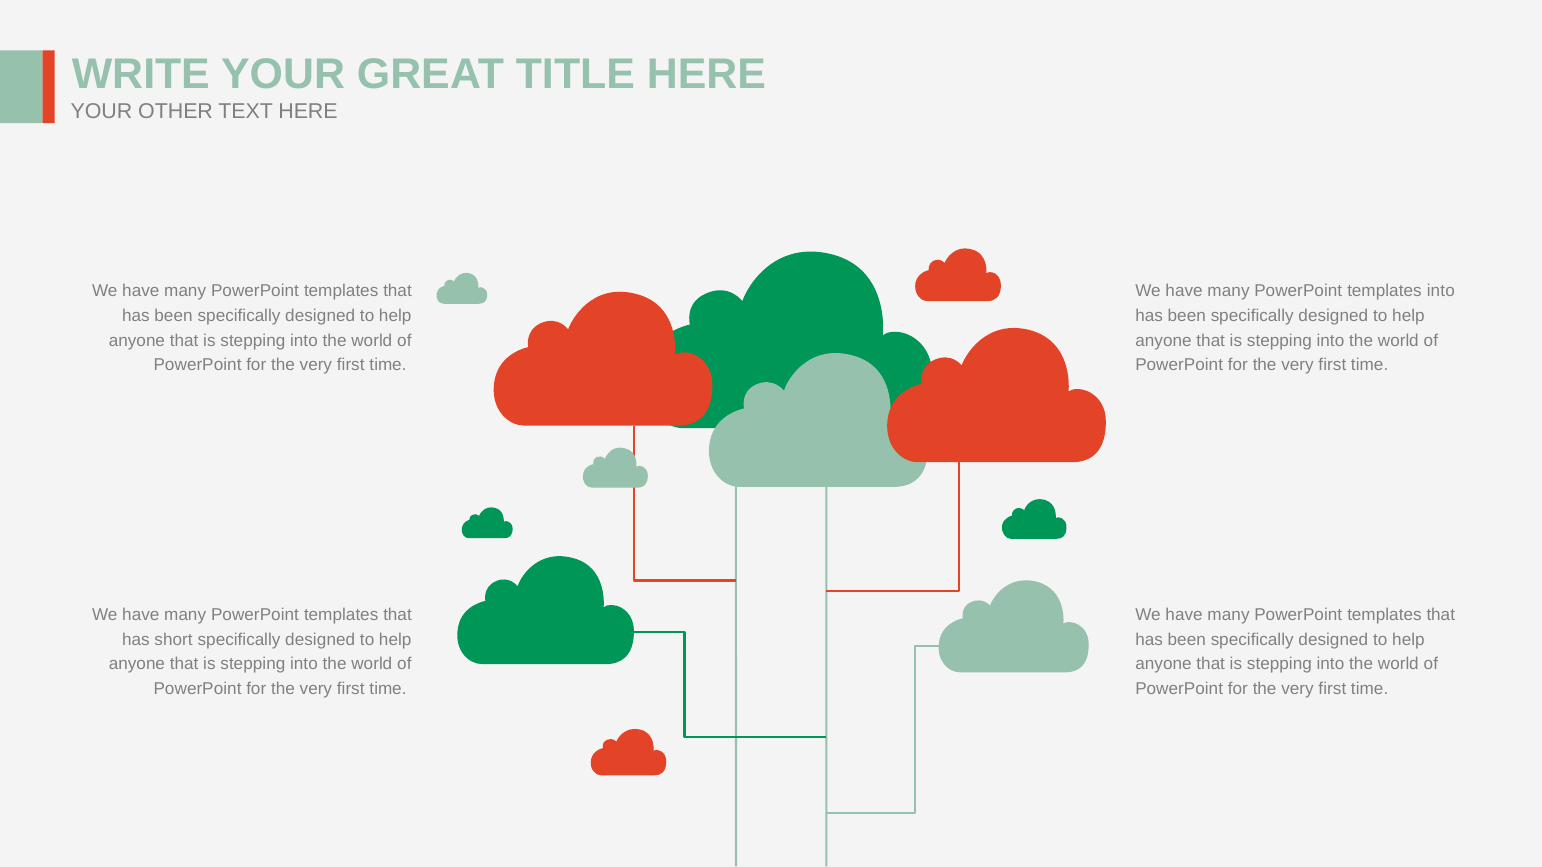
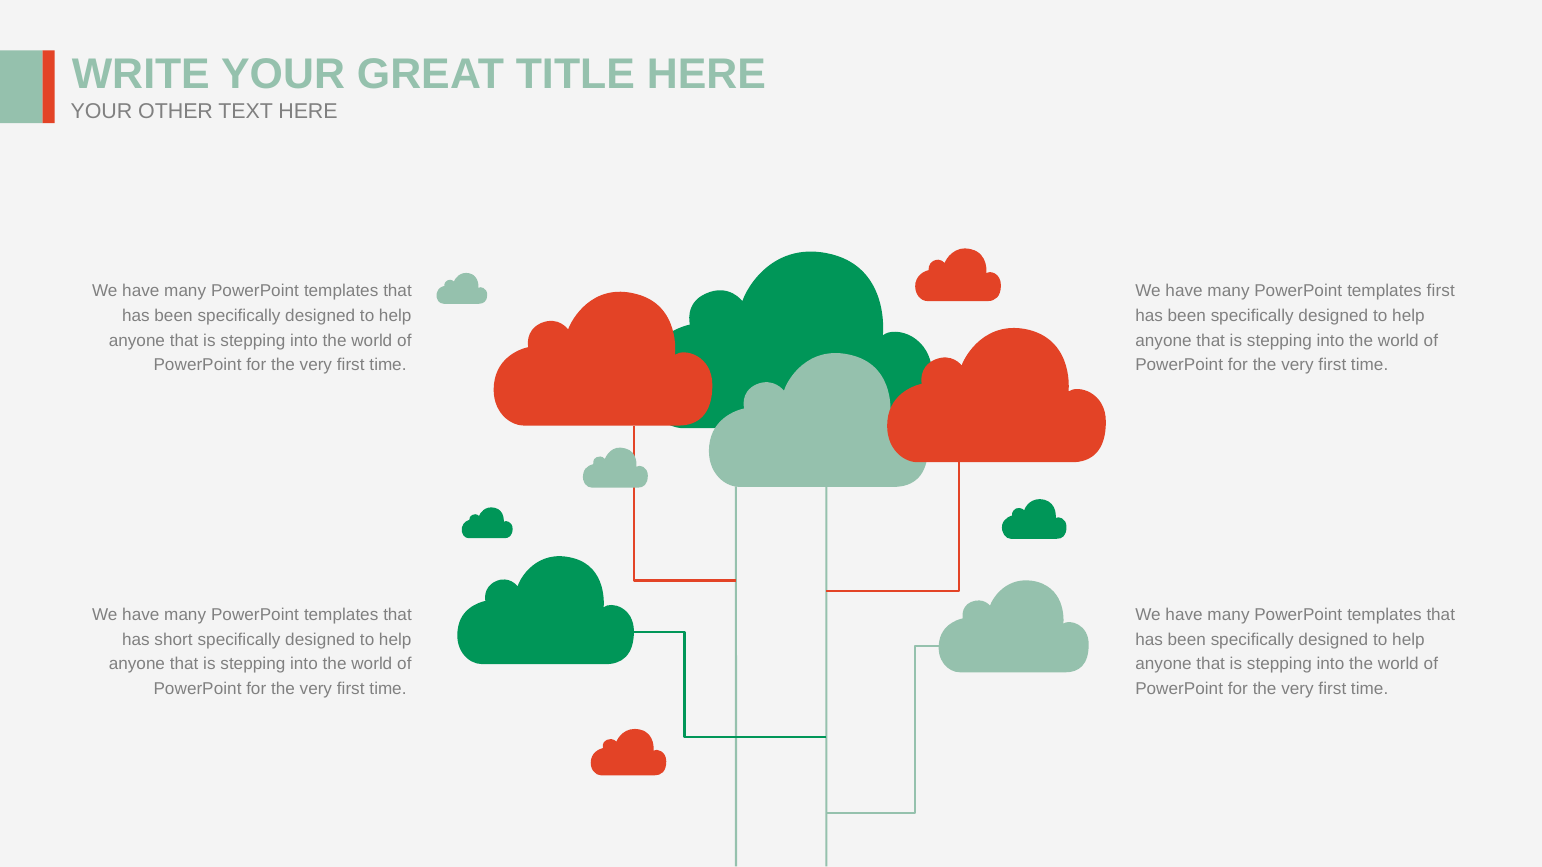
templates into: into -> first
